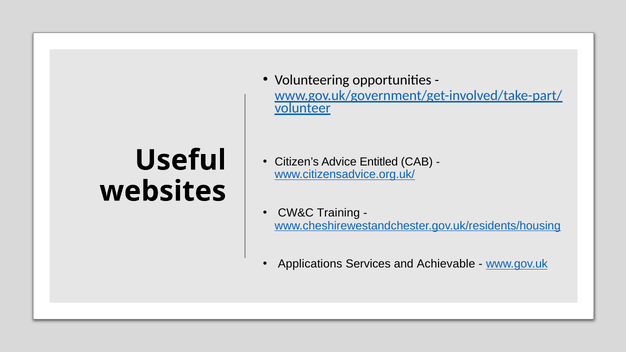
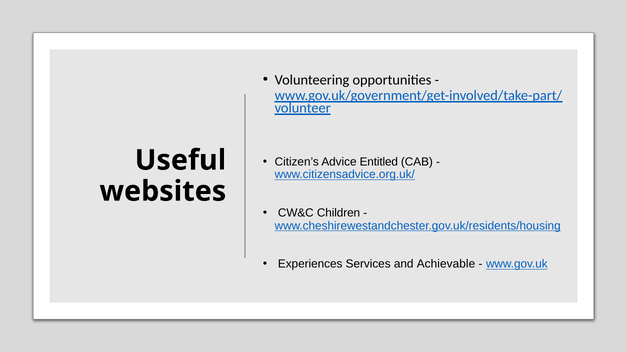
Training: Training -> Children
Applications: Applications -> Experiences
